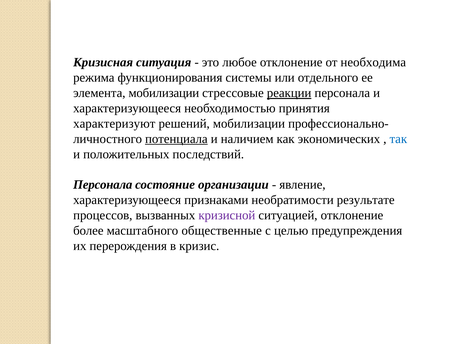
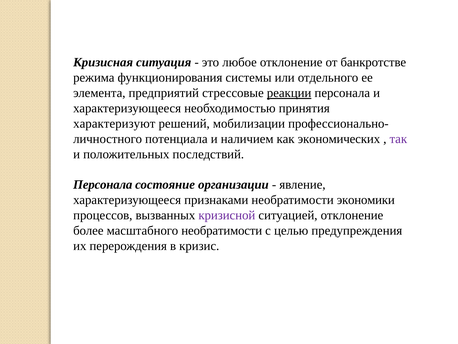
необходима: необходима -> банкротстве
элемента мобилизации: мобилизации -> предприятий
потенциала underline: present -> none
так colour: blue -> purple
результате: результате -> экономики
масштабного общественные: общественные -> необратимости
